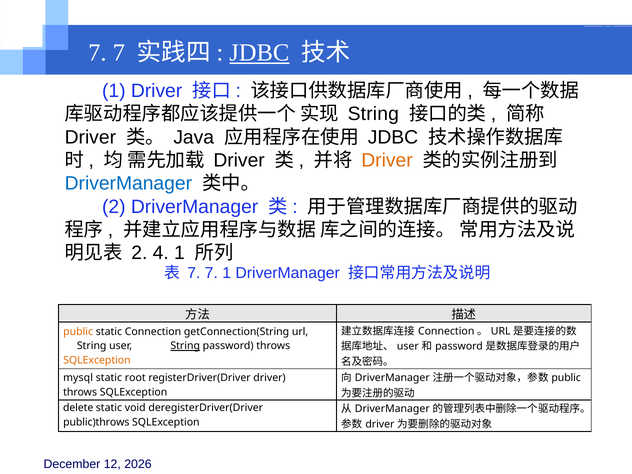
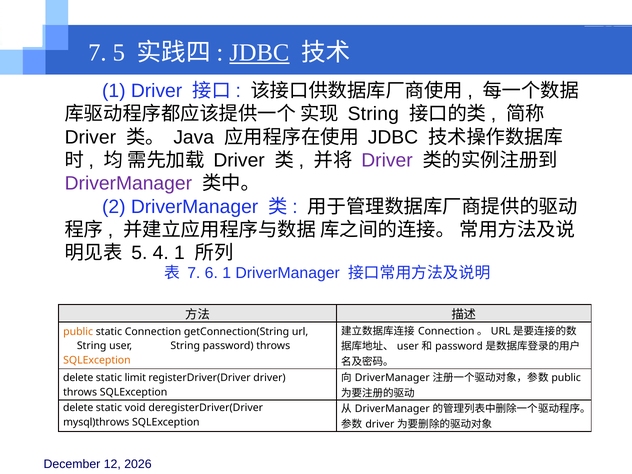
7 at (119, 53): 7 -> 5
Driver at (387, 160) colour: orange -> purple
DriverManager at (128, 184) colour: blue -> purple
2 at (139, 253): 2 -> 5
7 at (211, 273): 7 -> 6
String at (185, 346) underline: present -> none
mysql at (78, 378): mysql -> delete
root: root -> limit
public)throws: public)throws -> mysql)throws
